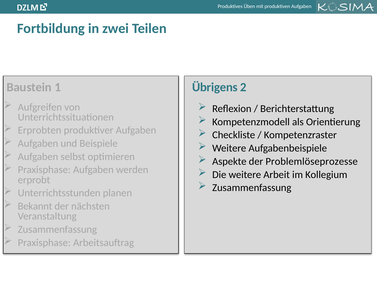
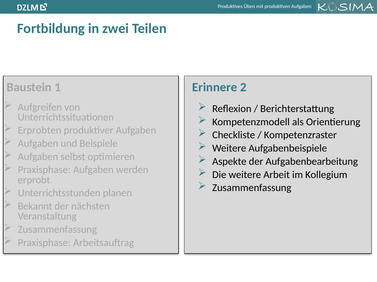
Übrigens: Übrigens -> Erinnere
Problemlöseprozesse: Problemlöseprozesse -> Aufgabenbearbeitung
